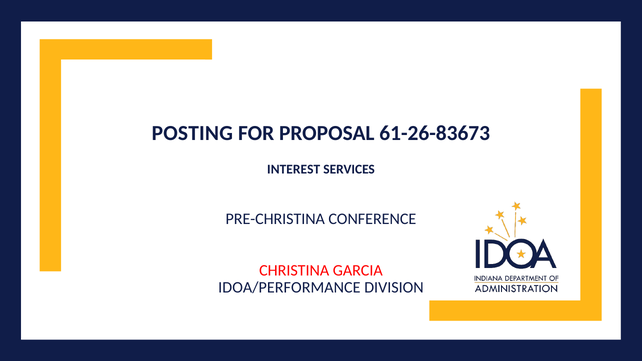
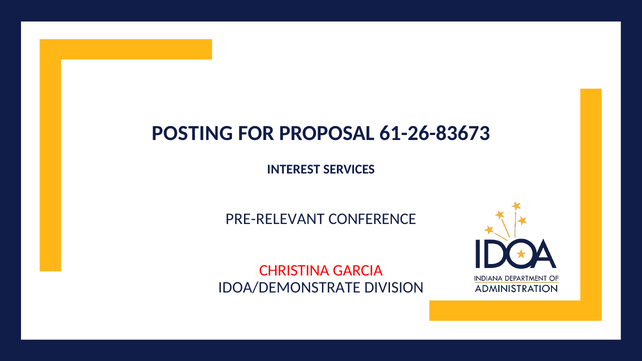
PRE-CHRISTINA: PRE-CHRISTINA -> PRE-RELEVANT
IDOA/PERFORMANCE: IDOA/PERFORMANCE -> IDOA/DEMONSTRATE
